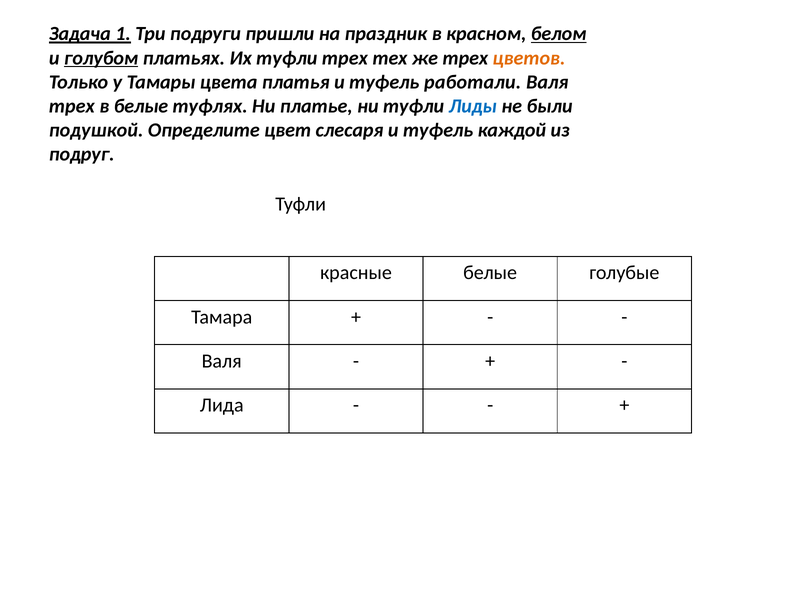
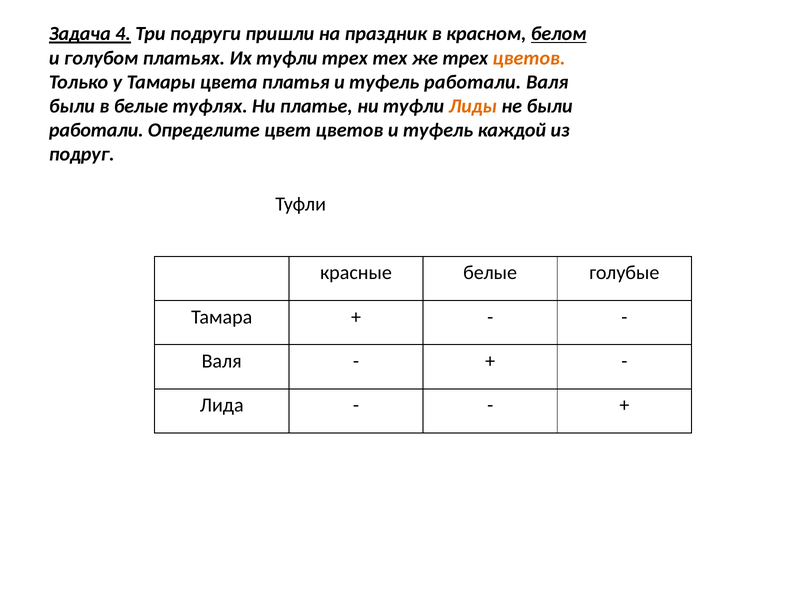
1: 1 -> 4
голубом underline: present -> none
трех at (72, 106): трех -> были
Лиды colour: blue -> orange
подушкой at (96, 130): подушкой -> работали
цвет слесаря: слесаря -> цветов
